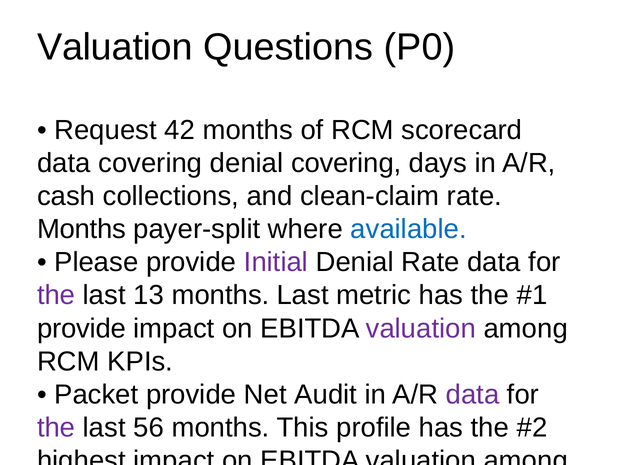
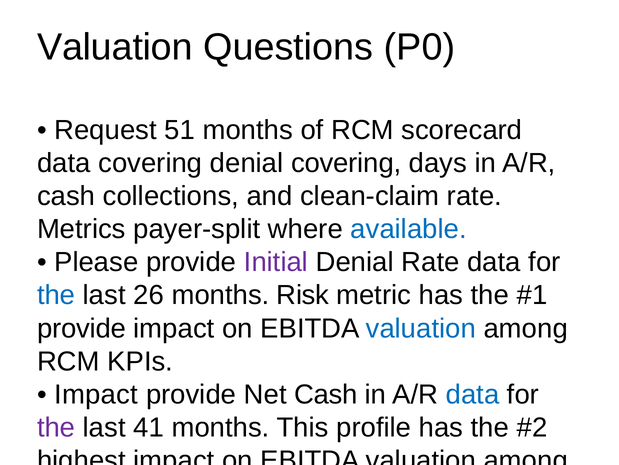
42: 42 -> 51
Months at (82, 229): Months -> Metrics
the at (56, 295) colour: purple -> blue
13: 13 -> 26
months Last: Last -> Risk
valuation at (421, 328) colour: purple -> blue
Packet at (96, 394): Packet -> Impact
Net Audit: Audit -> Cash
data at (473, 394) colour: purple -> blue
56: 56 -> 41
